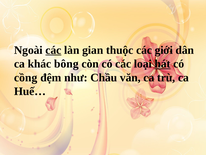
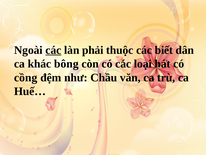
gian: gian -> phải
giới: giới -> biết
hát underline: present -> none
